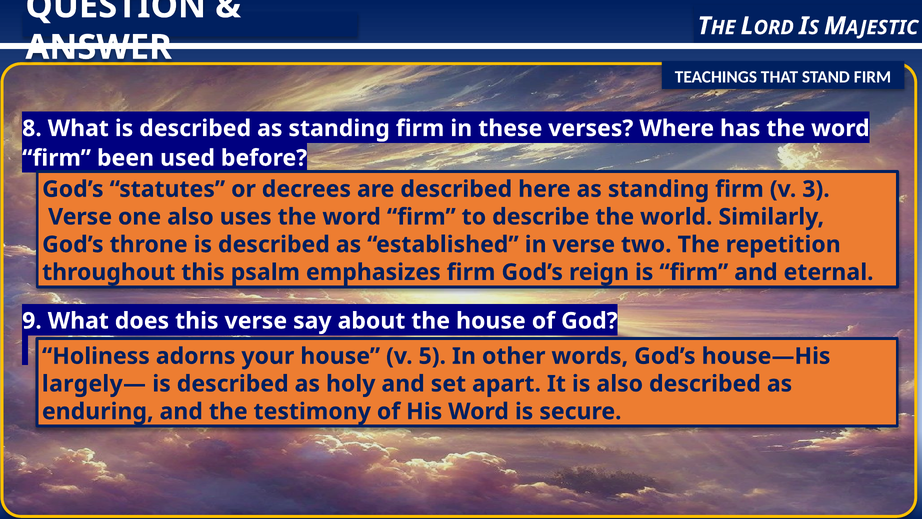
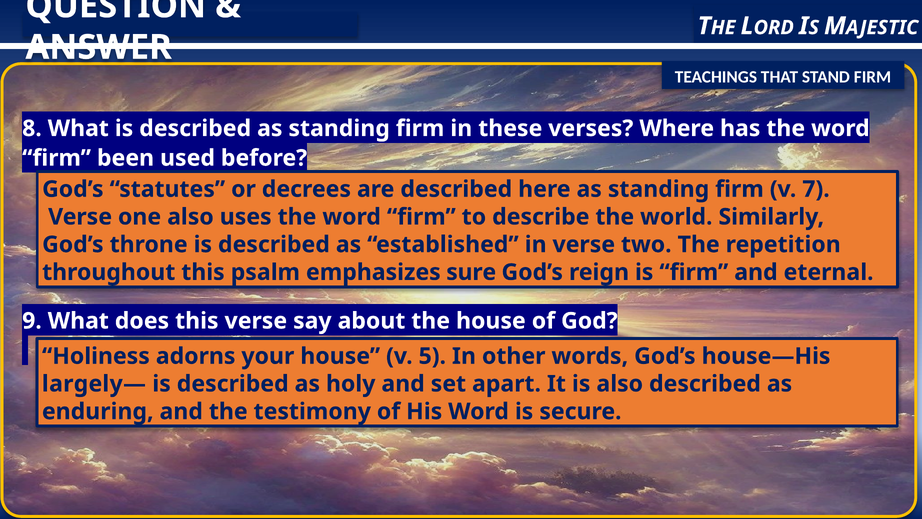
3: 3 -> 7
emphasizes firm: firm -> sure
